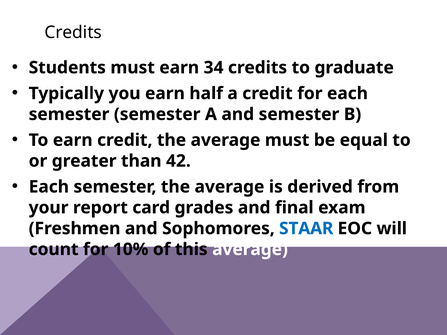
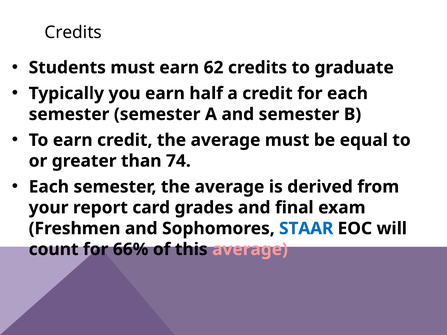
34: 34 -> 62
42: 42 -> 74
10%: 10% -> 66%
average at (250, 250) colour: white -> pink
